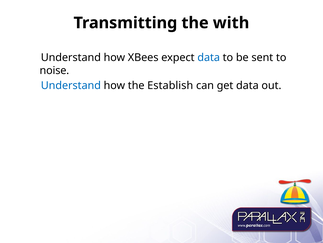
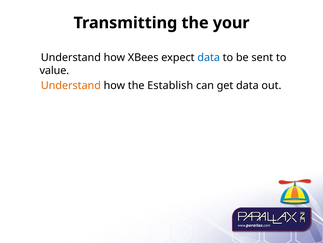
with: with -> your
noise: noise -> value
Understand at (71, 85) colour: blue -> orange
